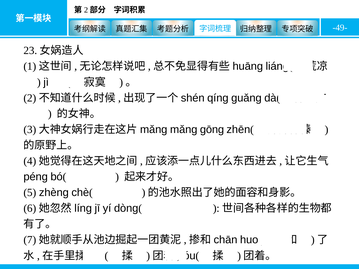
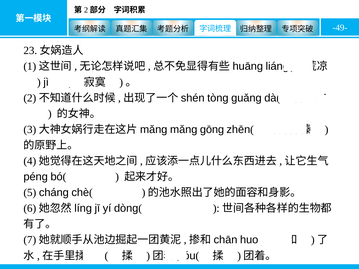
qíng: qíng -> tòng
zhèng: zhèng -> cháng
